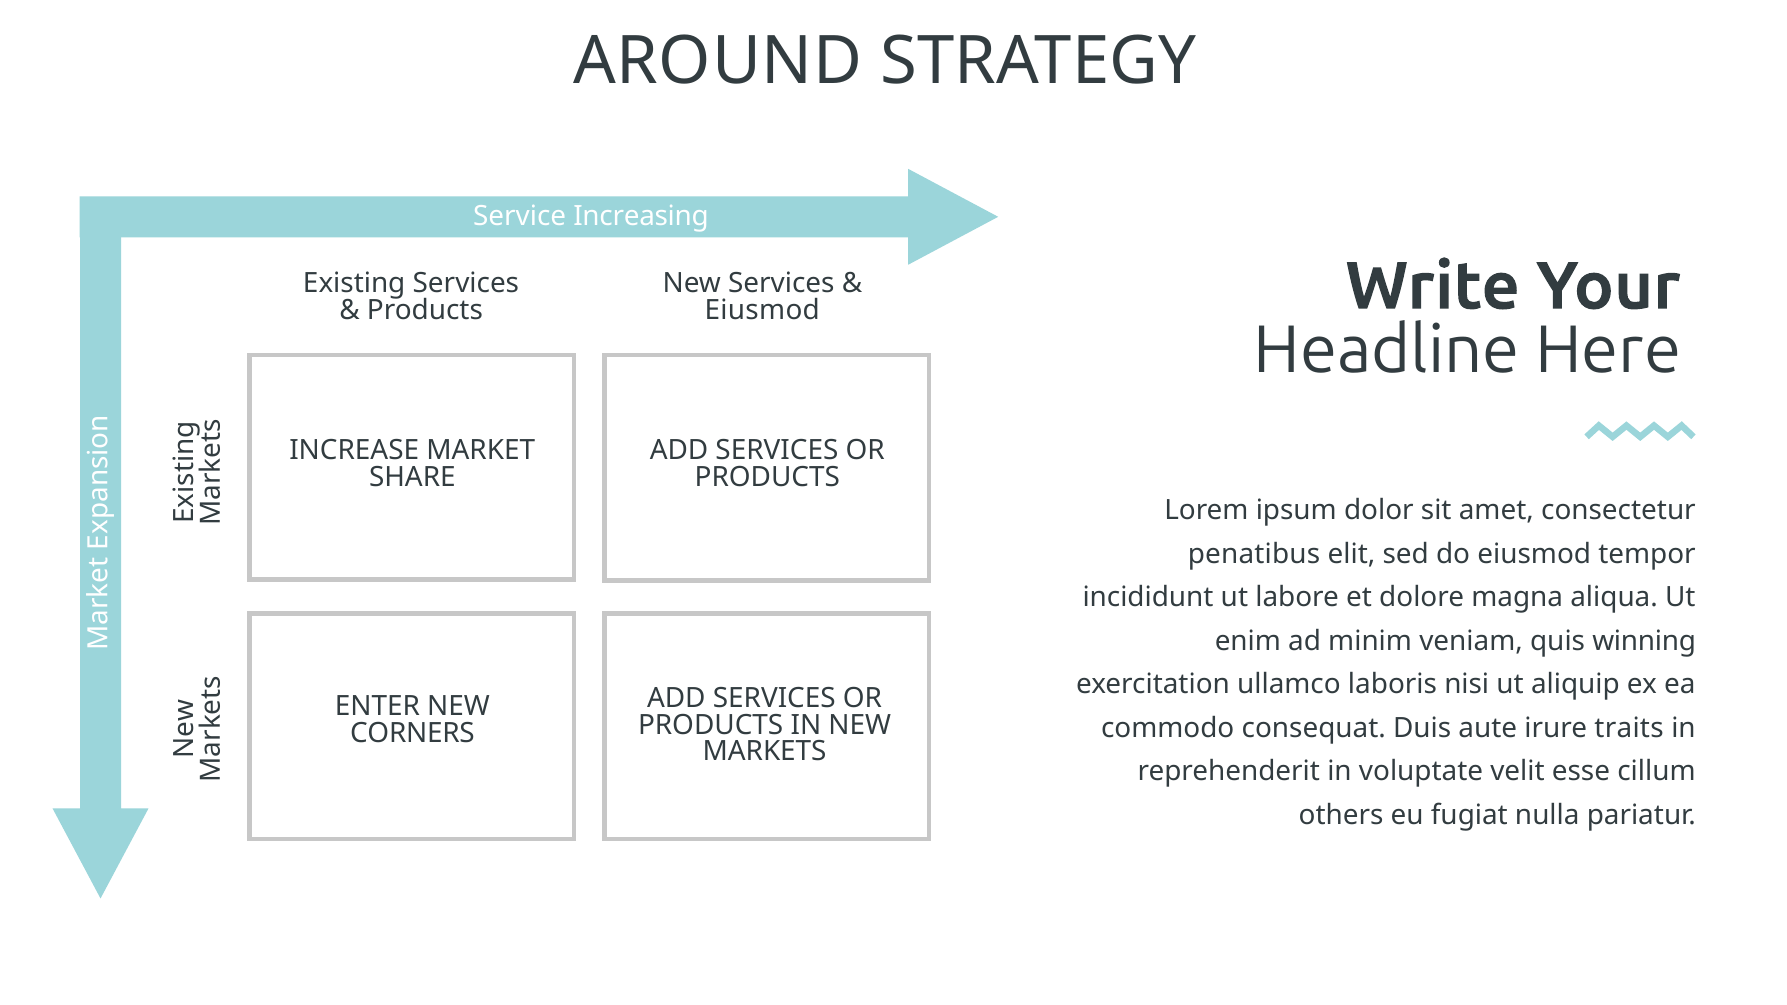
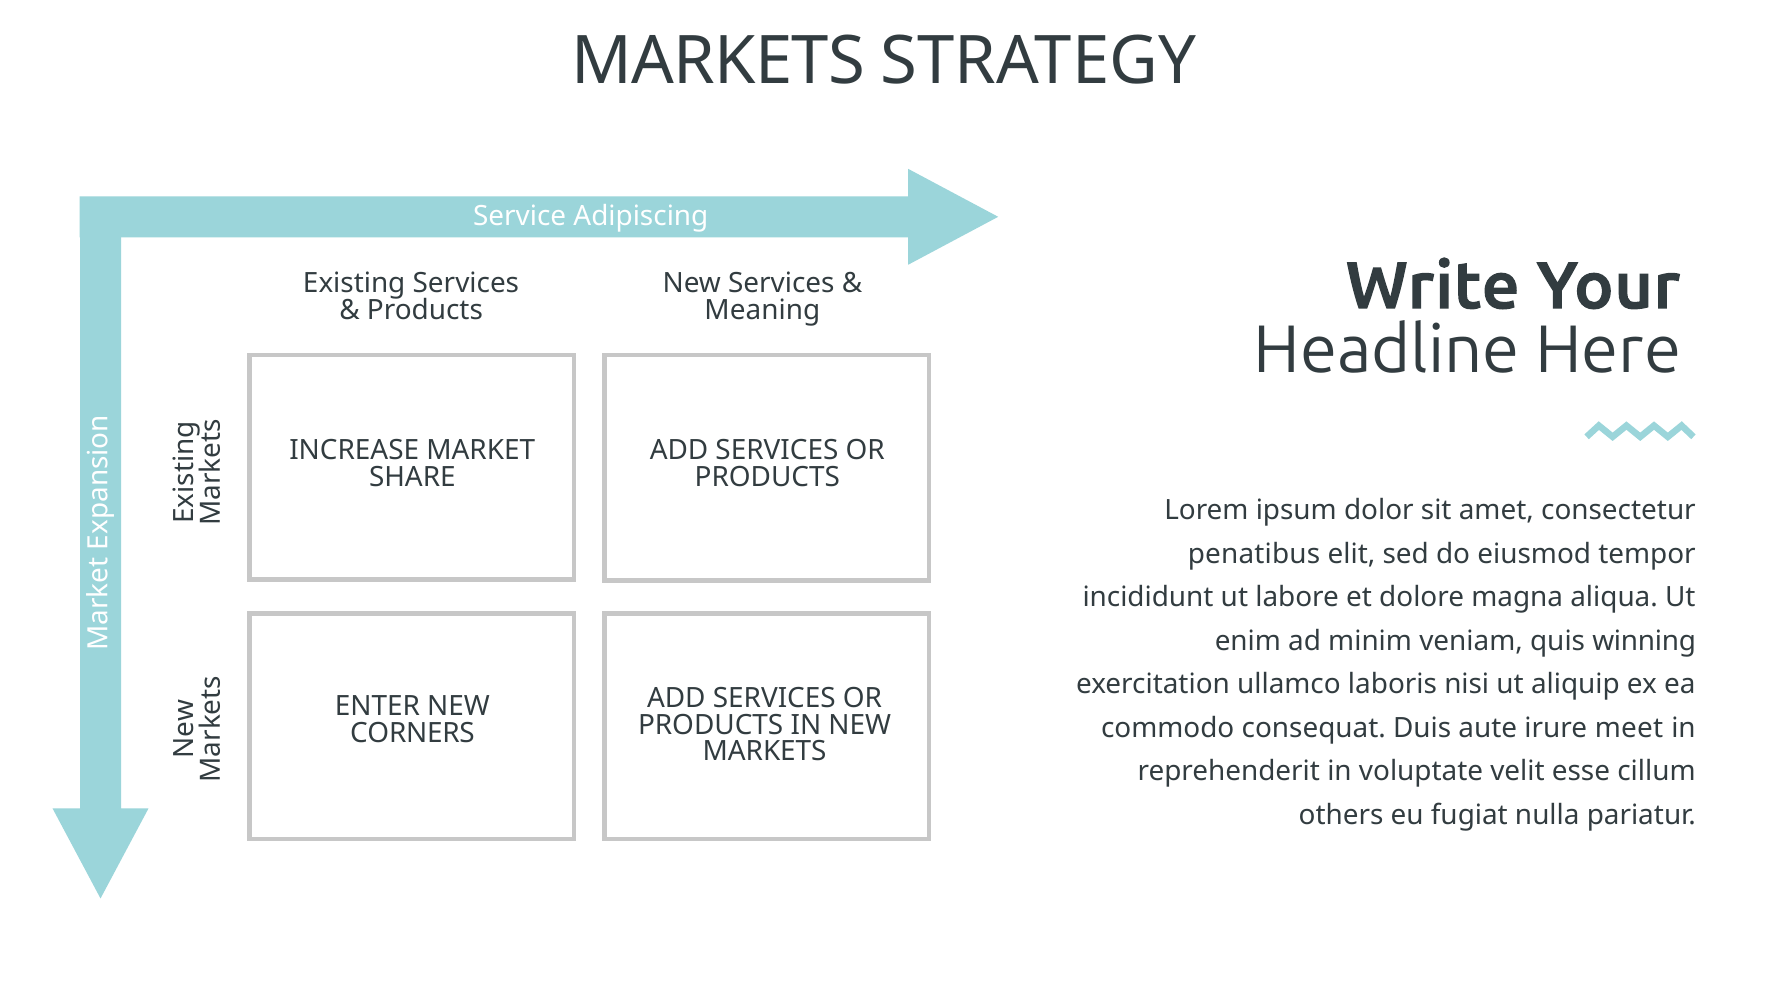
AROUND at (718, 62): AROUND -> MARKETS
Increasing: Increasing -> Adipiscing
Eiusmod at (762, 311): Eiusmod -> Meaning
traits: traits -> meet
